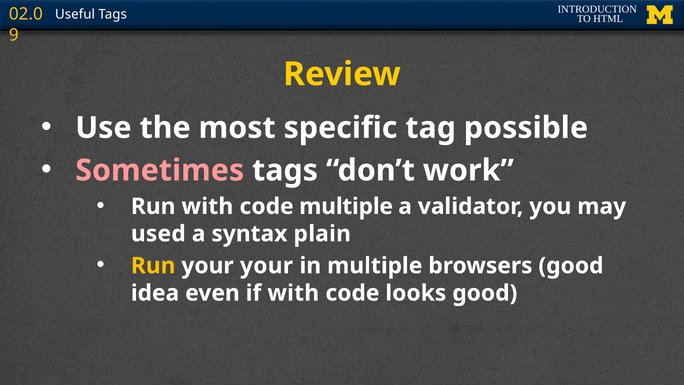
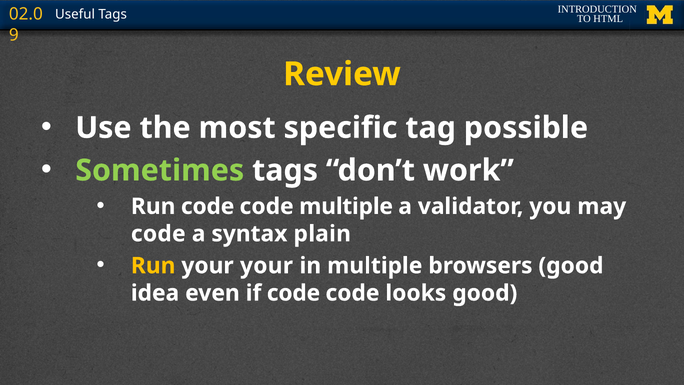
Sometimes colour: pink -> light green
Run with: with -> code
used at (158, 234): used -> code
if with: with -> code
